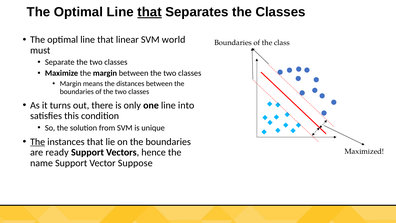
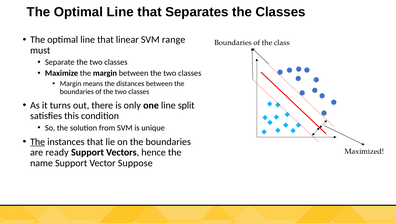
that at (150, 12) underline: present -> none
world: world -> range
into: into -> split
